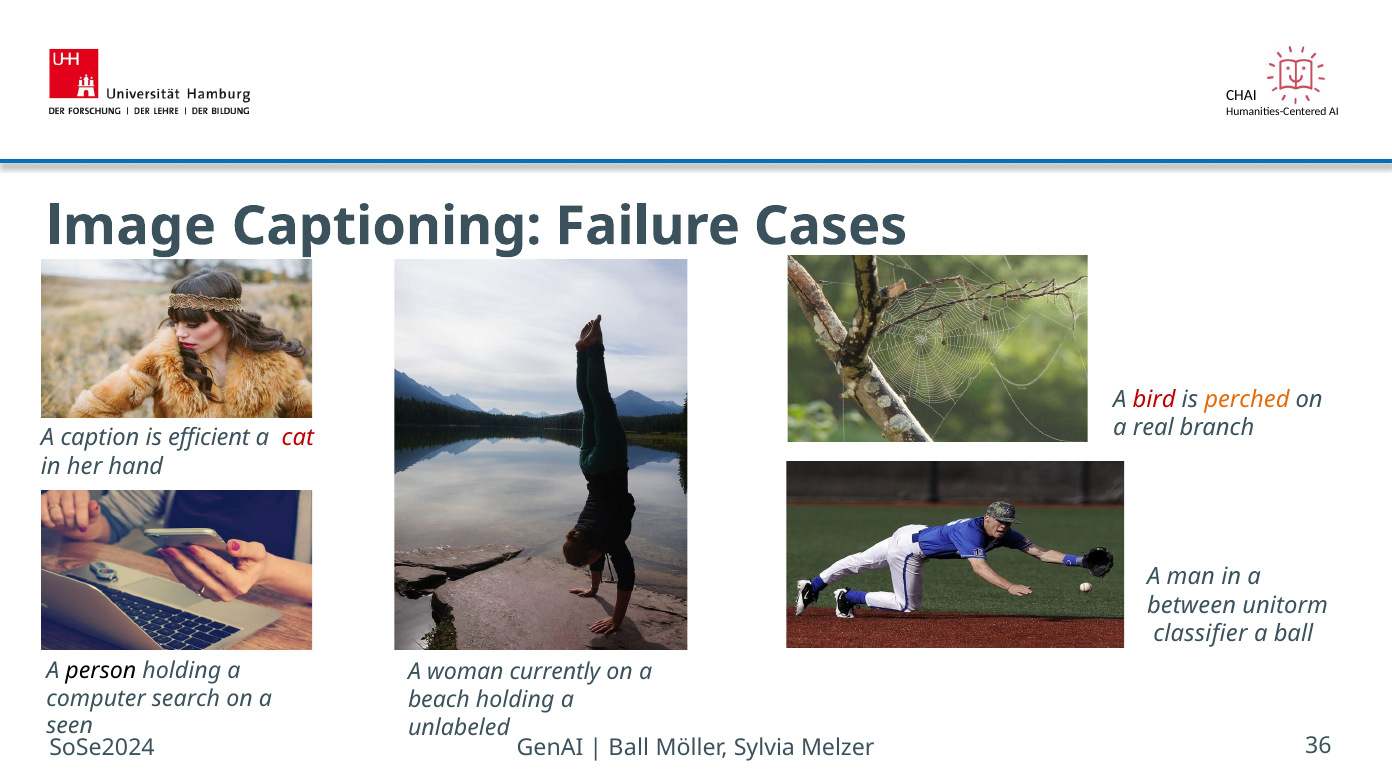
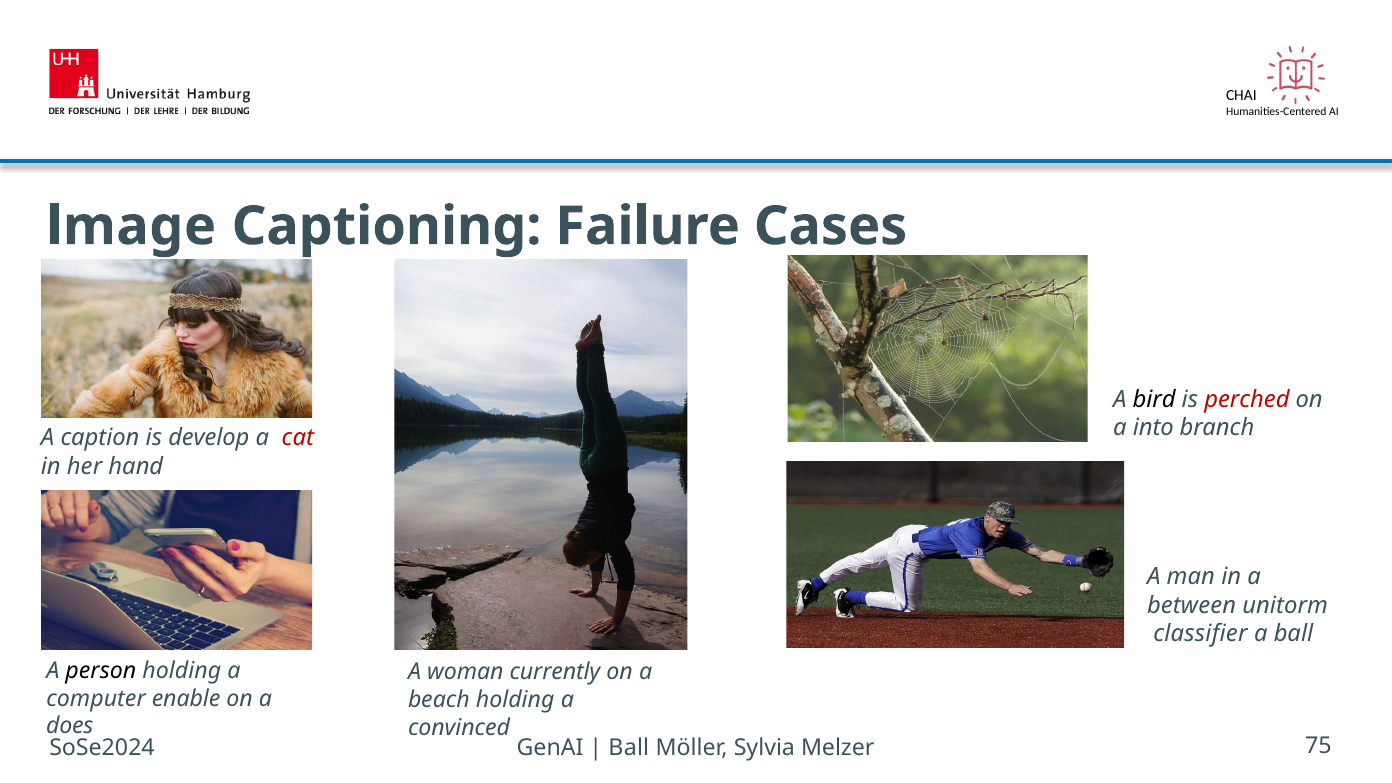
bird colour: red -> black
perched colour: orange -> red
real: real -> into
efficient: efficient -> develop
search: search -> enable
seen: seen -> does
unlabeled: unlabeled -> convinced
36: 36 -> 75
